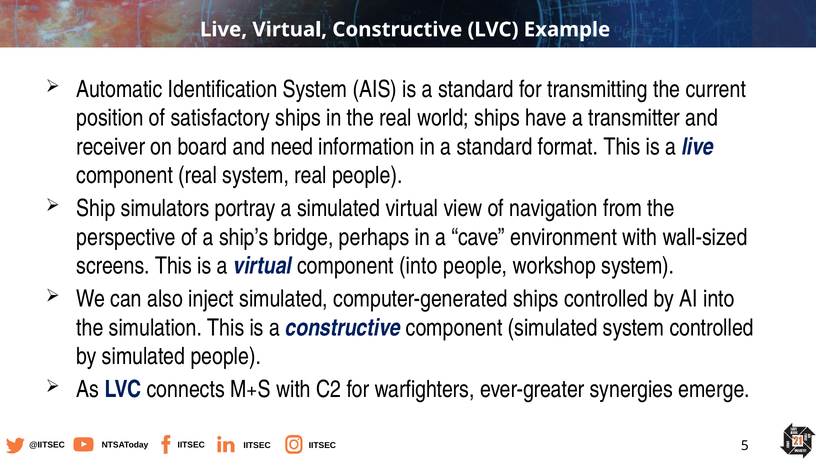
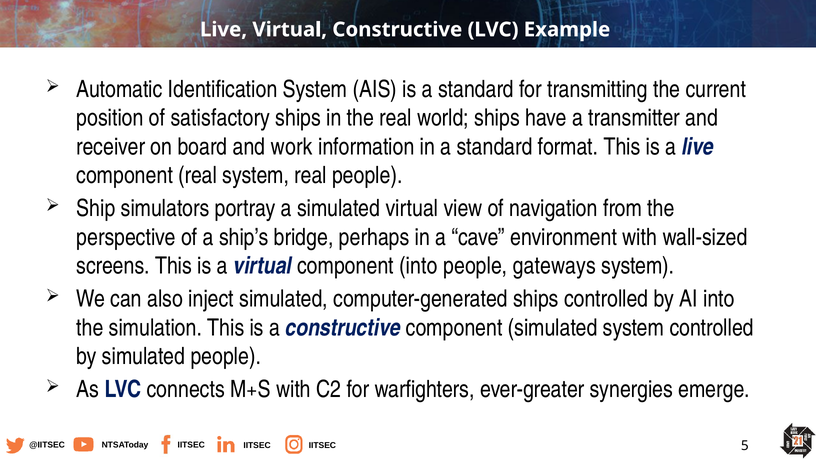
need: need -> work
workshop: workshop -> gateways
